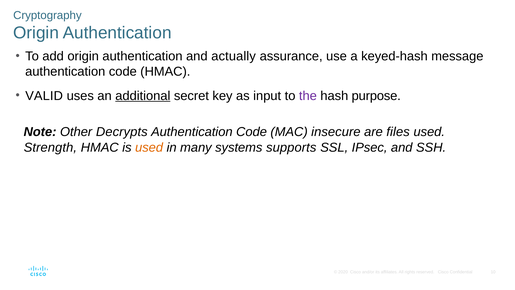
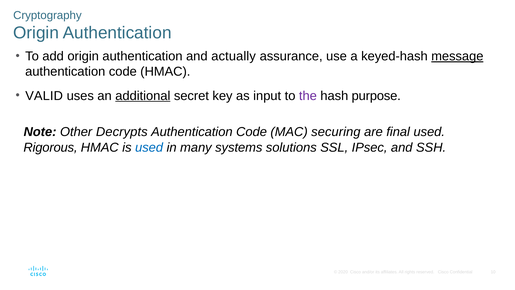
message underline: none -> present
insecure: insecure -> securing
files: files -> final
Strength: Strength -> Rigorous
used at (149, 147) colour: orange -> blue
supports: supports -> solutions
